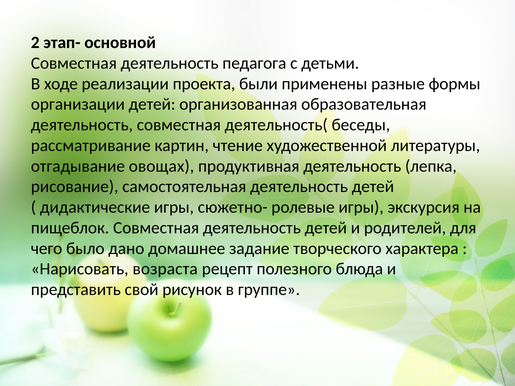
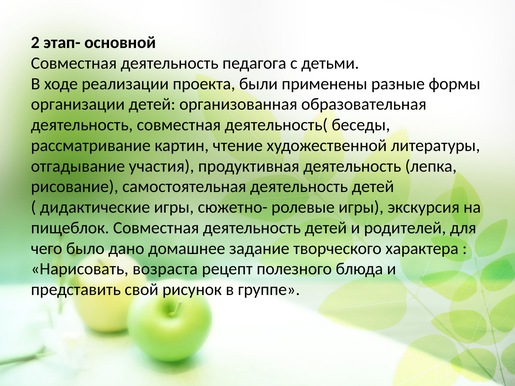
овощах: овощах -> участия
